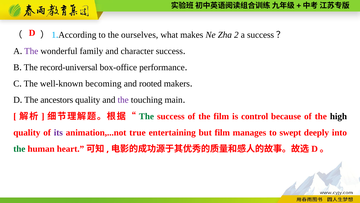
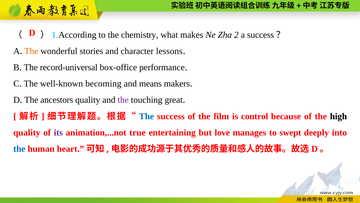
ourselves: ourselves -> chemistry
The at (31, 51) colour: purple -> orange
family: family -> stories
character success: success -> lessons
rooted: rooted -> means
main: main -> great
The at (146, 116) colour: green -> blue
but film: film -> love
the at (19, 149) colour: green -> blue
